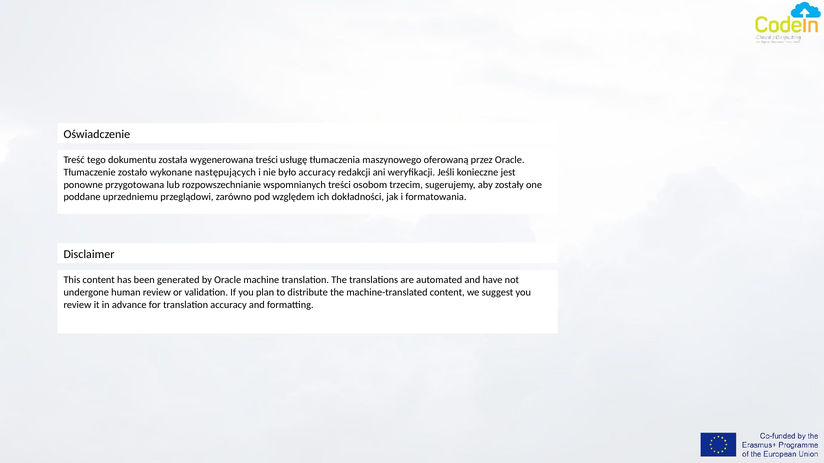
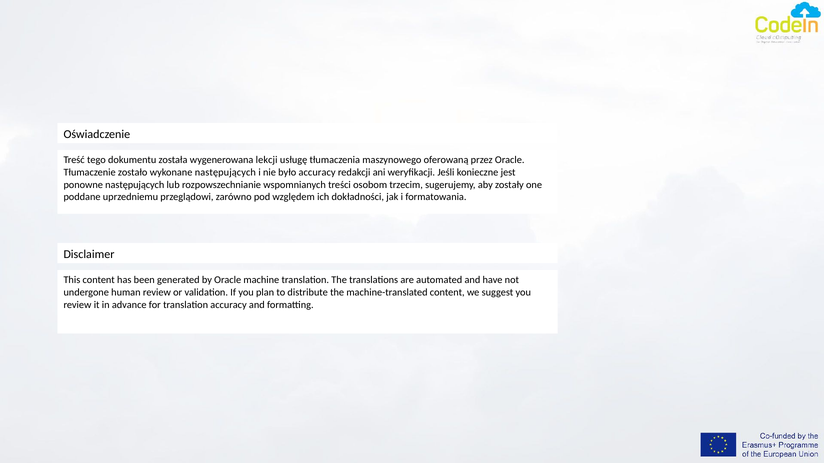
wygenerowana treści: treści -> lekcji
ponowne przygotowana: przygotowana -> następujących
